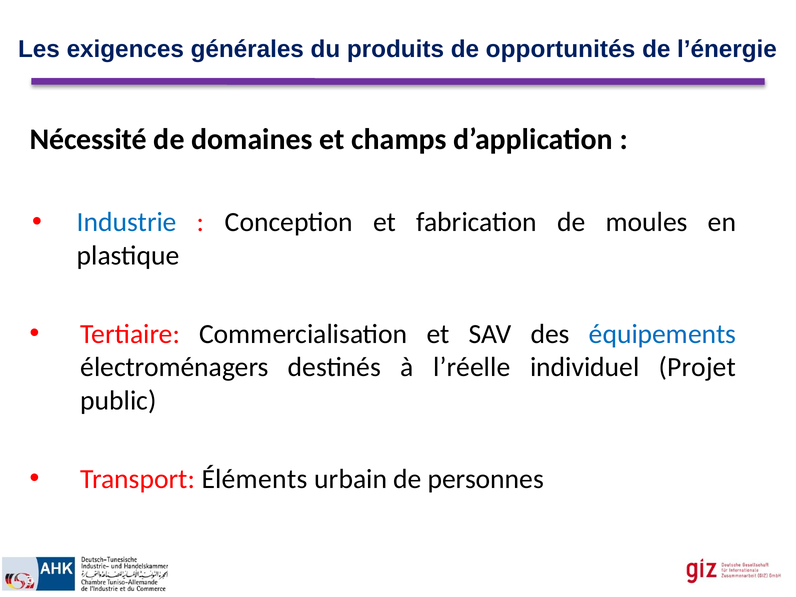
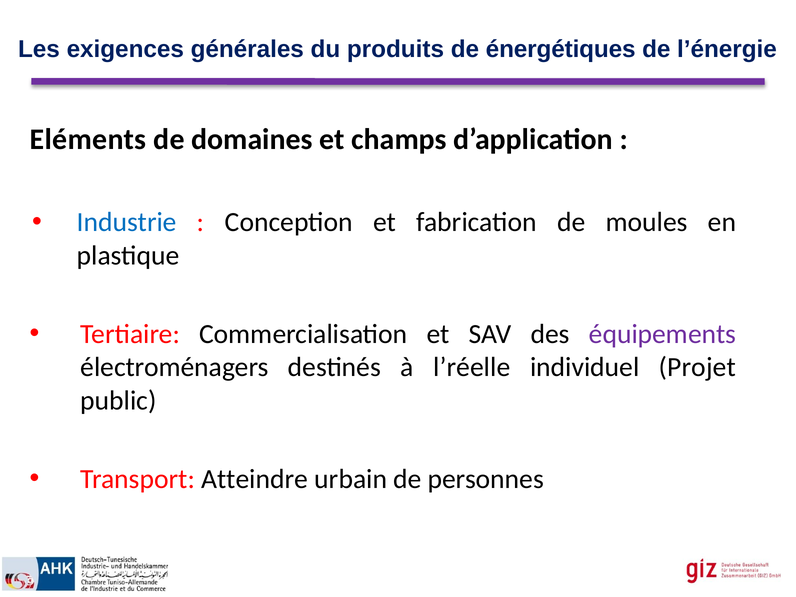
opportunités: opportunités -> énergétiques
Nécessité: Nécessité -> Eléments
équipements colour: blue -> purple
Éléments: Éléments -> Atteindre
